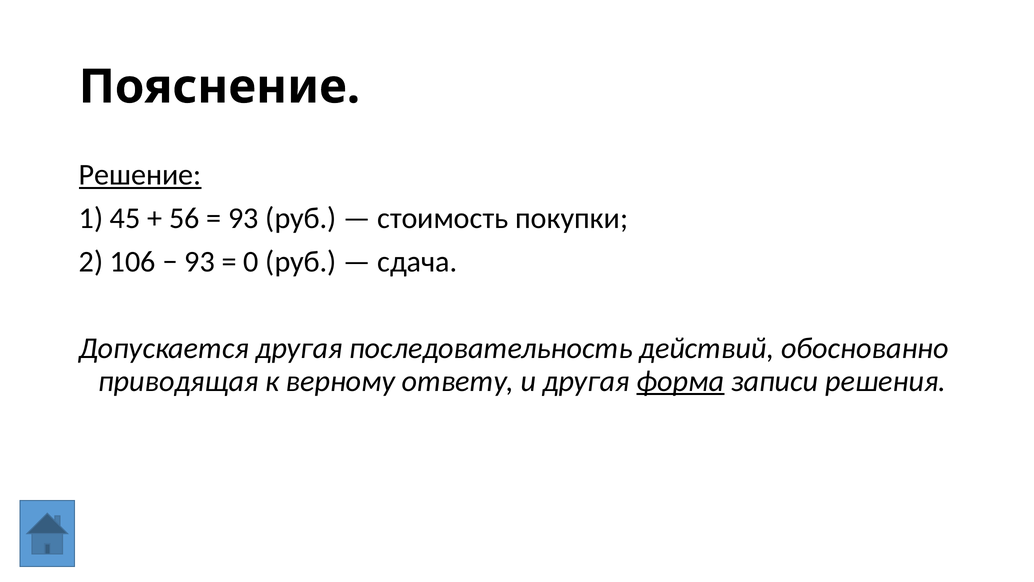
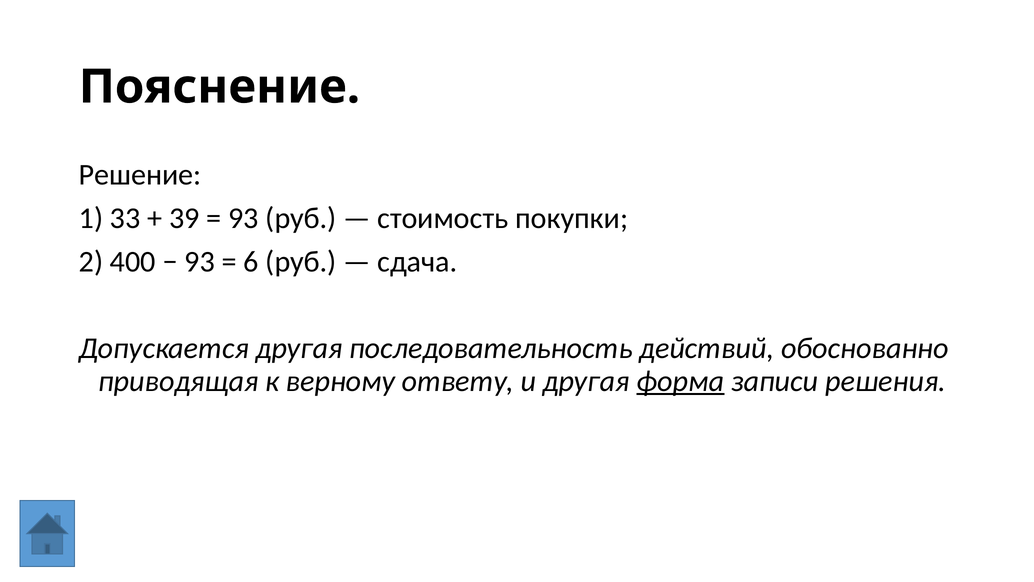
Решение underline: present -> none
45: 45 -> 33
56: 56 -> 39
106: 106 -> 400
0: 0 -> 6
